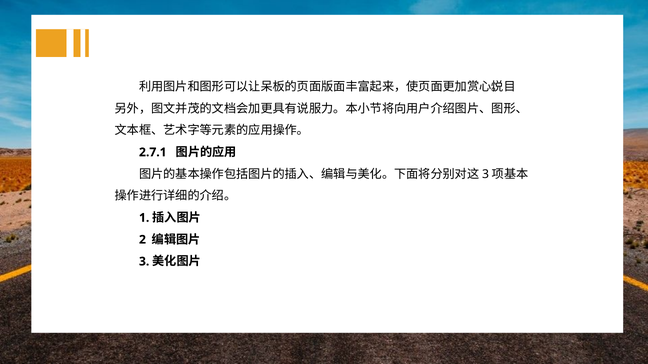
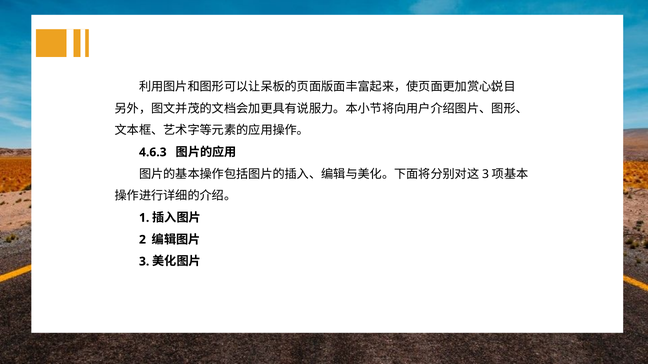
2.7.1: 2.7.1 -> 4.6.3
